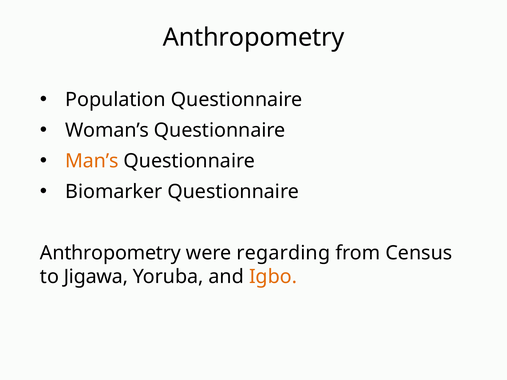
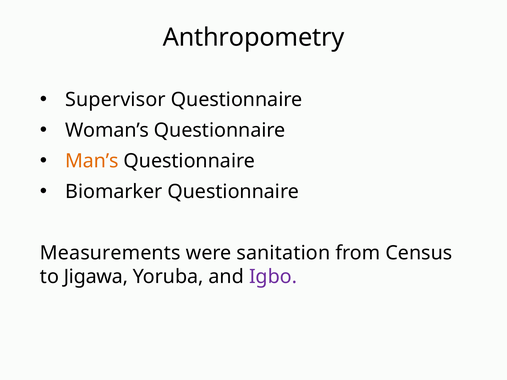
Population: Population -> Supervisor
Anthropometry at (110, 253): Anthropometry -> Measurements
regarding: regarding -> sanitation
Igbo colour: orange -> purple
